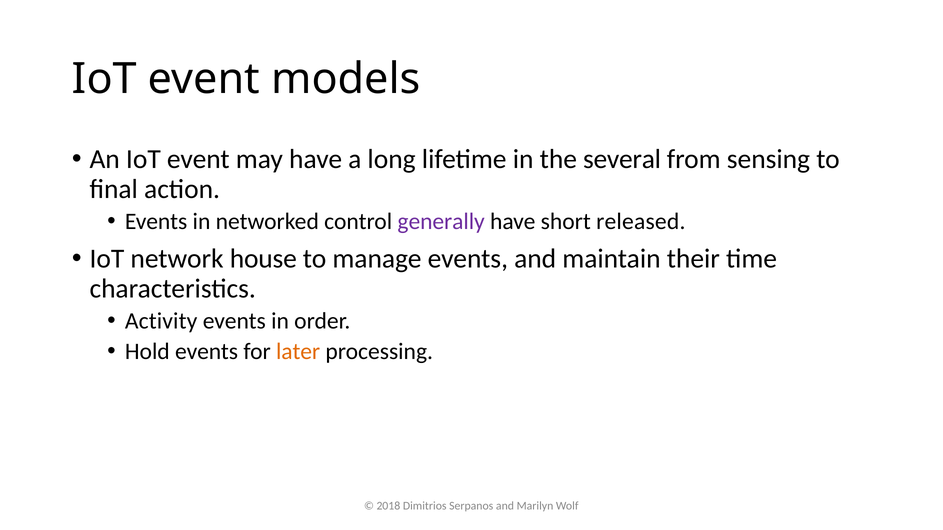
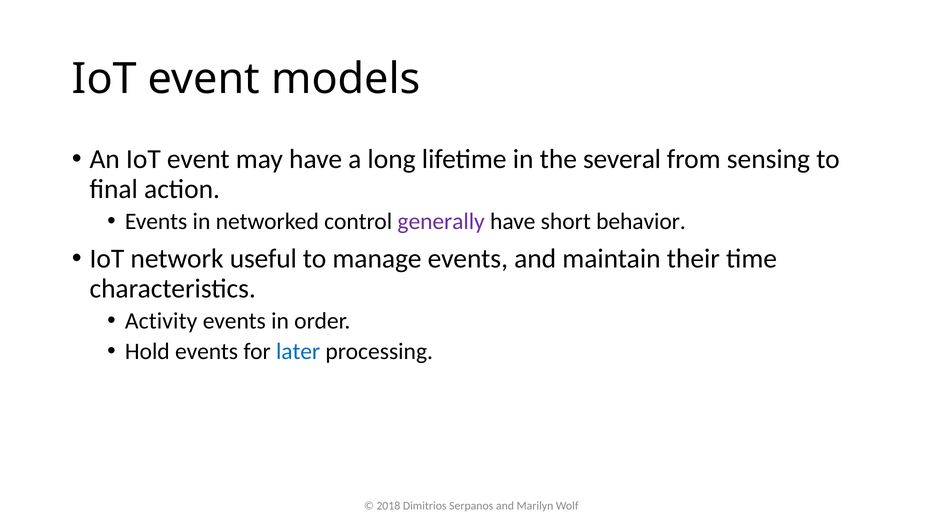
released: released -> behavior
house: house -> useful
later colour: orange -> blue
